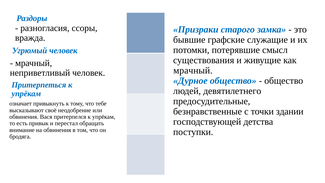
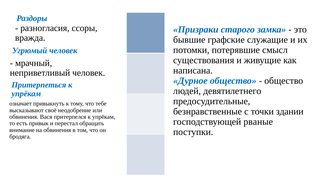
мрачный at (193, 71): мрачный -> написана
детства: детства -> рваные
